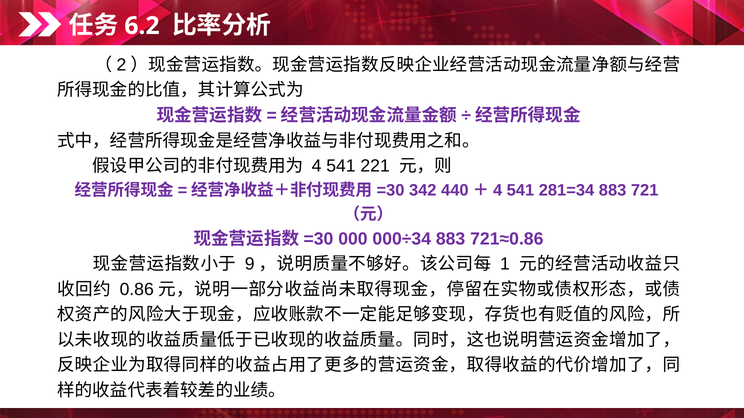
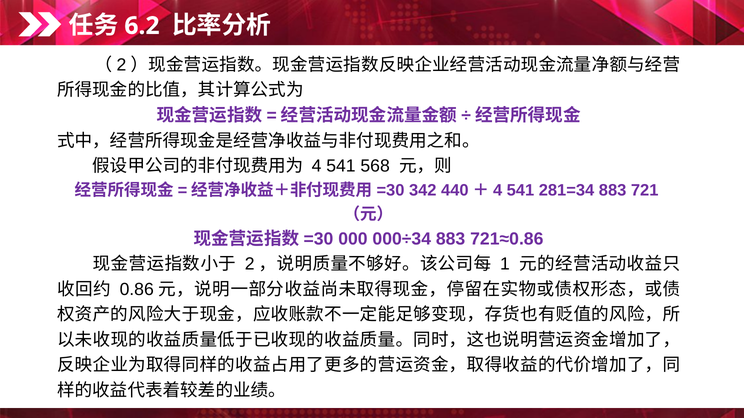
221: 221 -> 568
9: 9 -> 2
